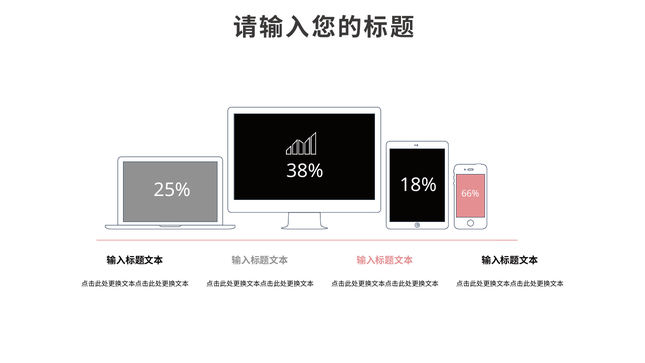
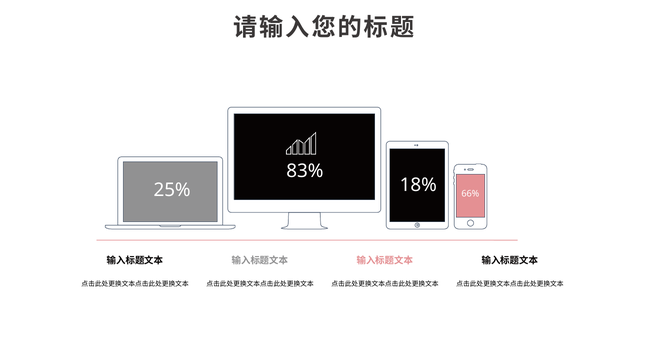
38%: 38% -> 83%
